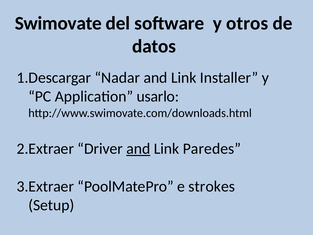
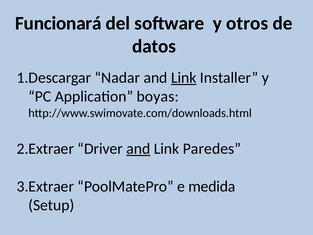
Swimovate: Swimovate -> Funcionará
Link at (184, 78) underline: none -> present
usarlo: usarlo -> boyas
strokes: strokes -> medida
